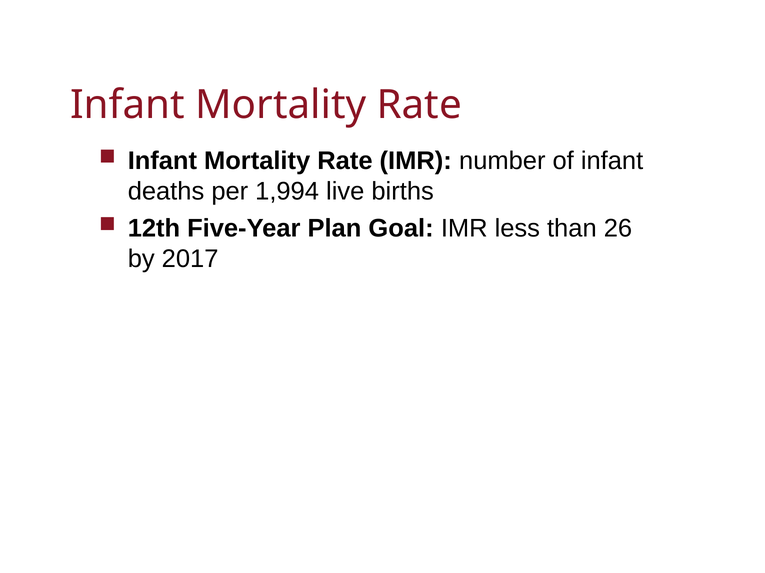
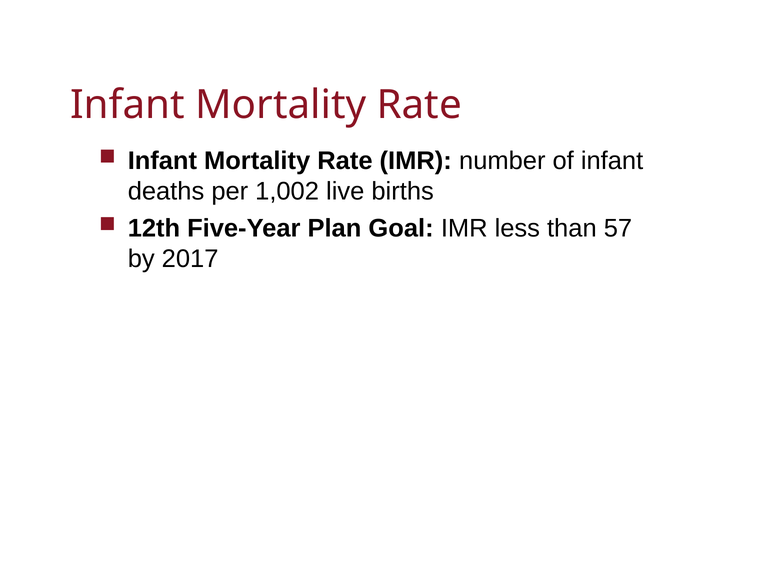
1,994: 1,994 -> 1,002
26: 26 -> 57
